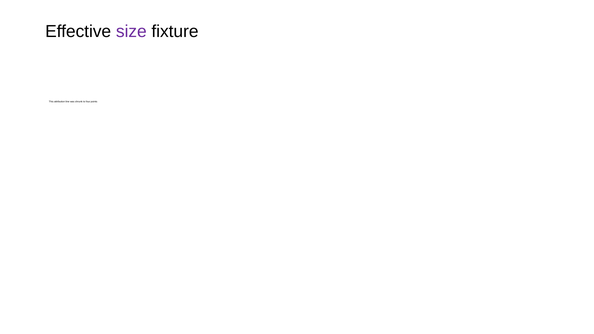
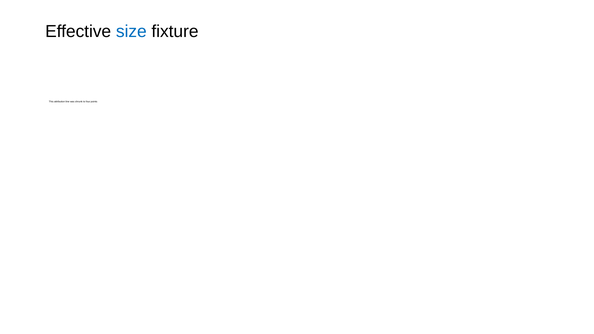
size colour: purple -> blue
